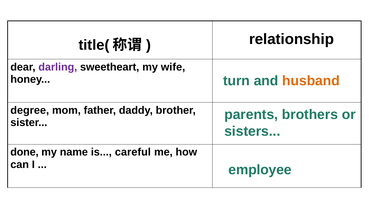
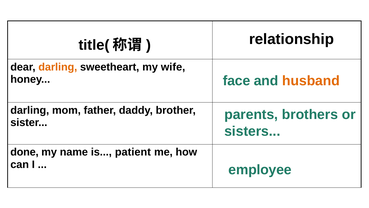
darling at (58, 67) colour: purple -> orange
turn: turn -> face
degree at (30, 110): degree -> darling
careful: careful -> patient
